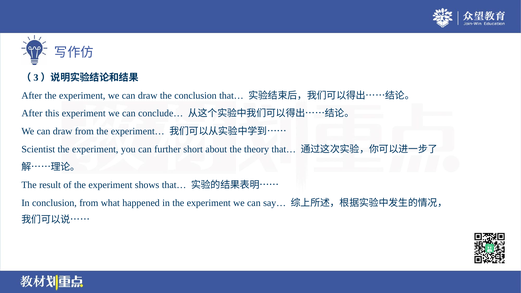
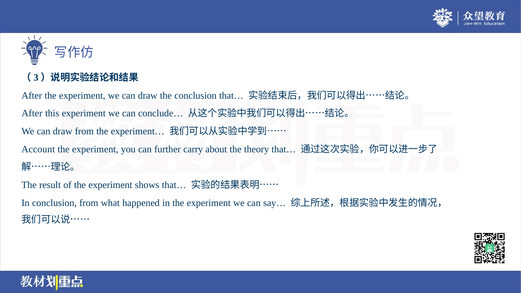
Scientist: Scientist -> Account
short: short -> carry
